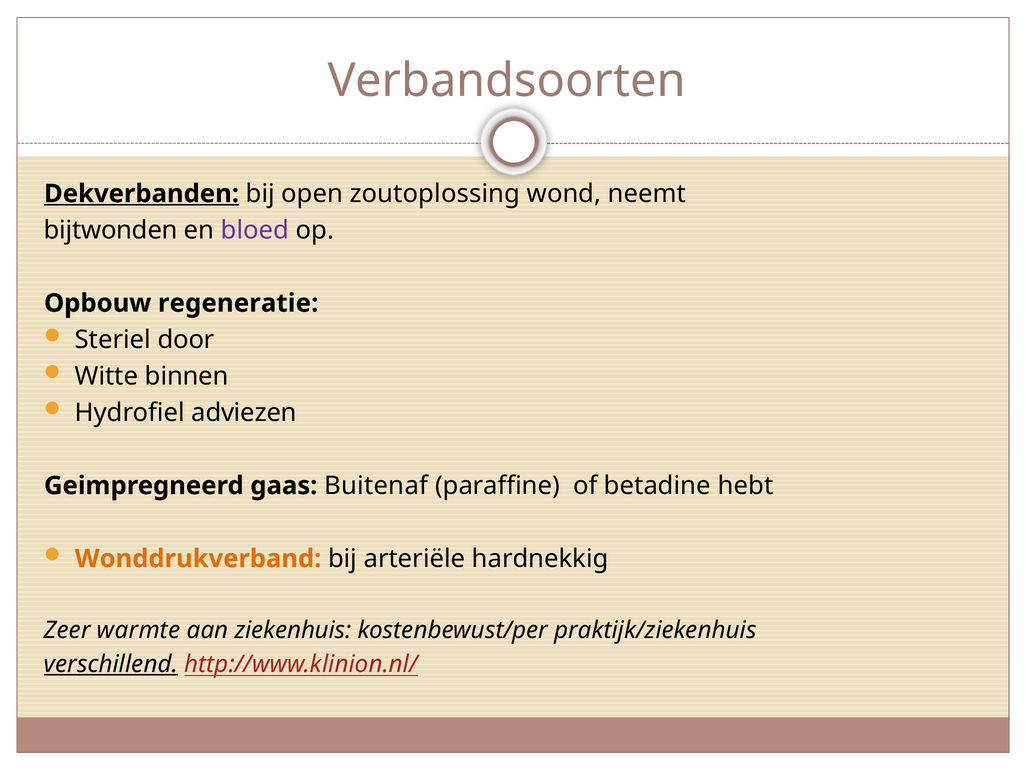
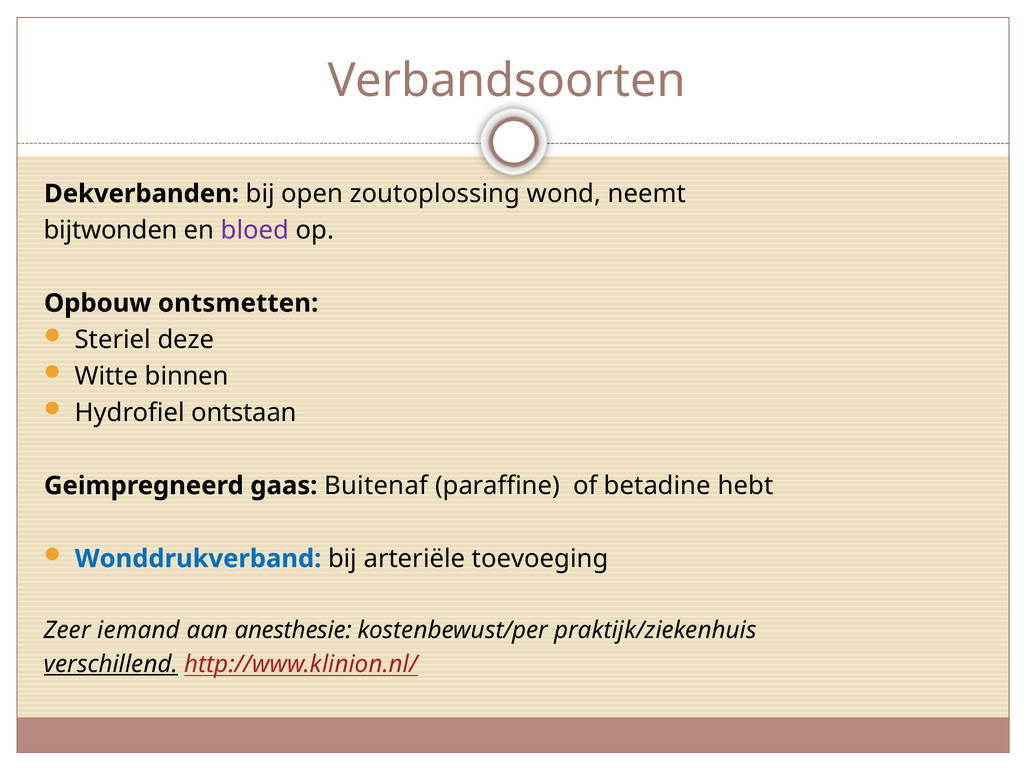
Dekverbanden underline: present -> none
regeneratie: regeneratie -> ontsmetten
door: door -> deze
adviezen: adviezen -> ontstaan
Wonddrukverband colour: orange -> blue
hardnekkig: hardnekkig -> toevoeging
warmte: warmte -> iemand
ziekenhuis: ziekenhuis -> anesthesie
